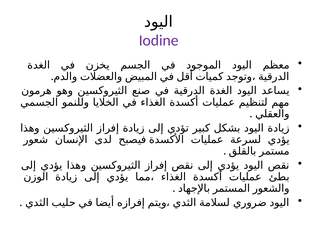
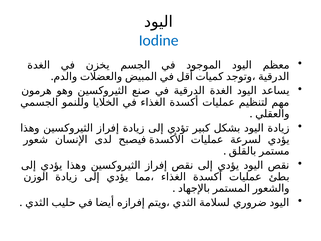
Iodine colour: purple -> blue
